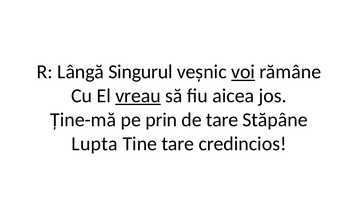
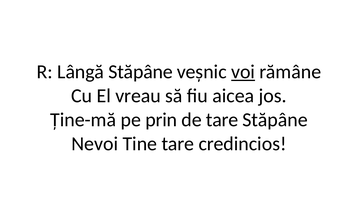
Lângă Singurul: Singurul -> Stăpâne
vreau underline: present -> none
Lupta: Lupta -> Nevoi
